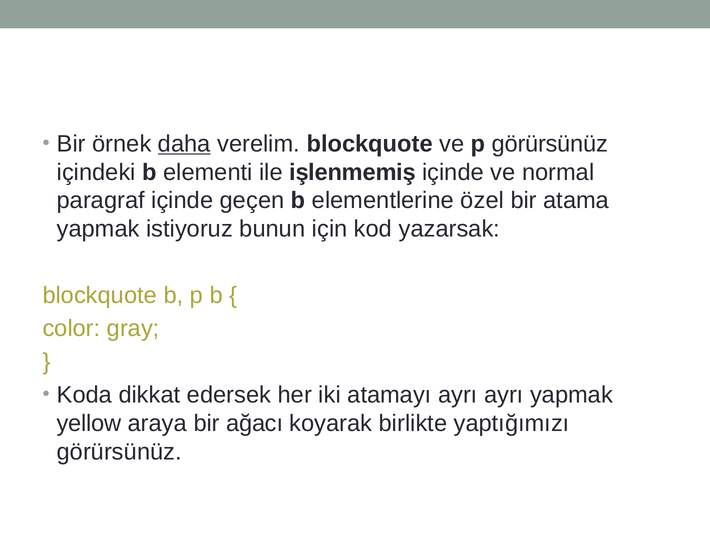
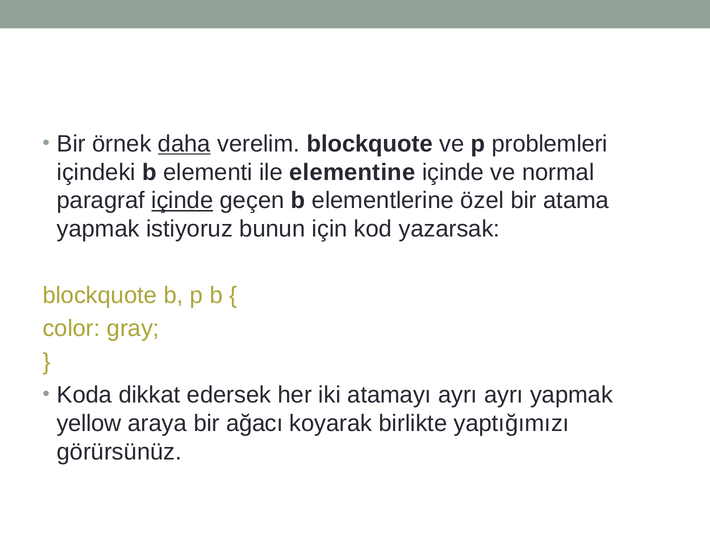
p görürsünüz: görürsünüz -> problemleri
işlenmemiş: işlenmemiş -> elementine
içinde at (182, 200) underline: none -> present
